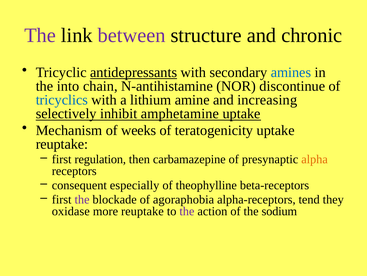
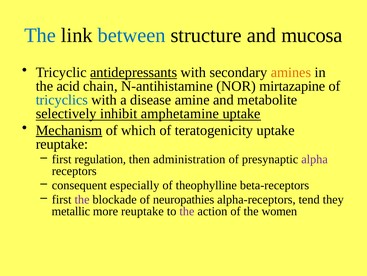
The at (40, 35) colour: purple -> blue
between colour: purple -> blue
chronic: chronic -> mucosa
amines colour: blue -> orange
into: into -> acid
discontinue: discontinue -> mirtazapine
lithium: lithium -> disease
increasing: increasing -> metabolite
Mechanism underline: none -> present
weeks: weeks -> which
carbamazepine: carbamazepine -> administration
alpha colour: orange -> purple
agoraphobia: agoraphobia -> neuropathies
oxidase: oxidase -> metallic
sodium: sodium -> women
